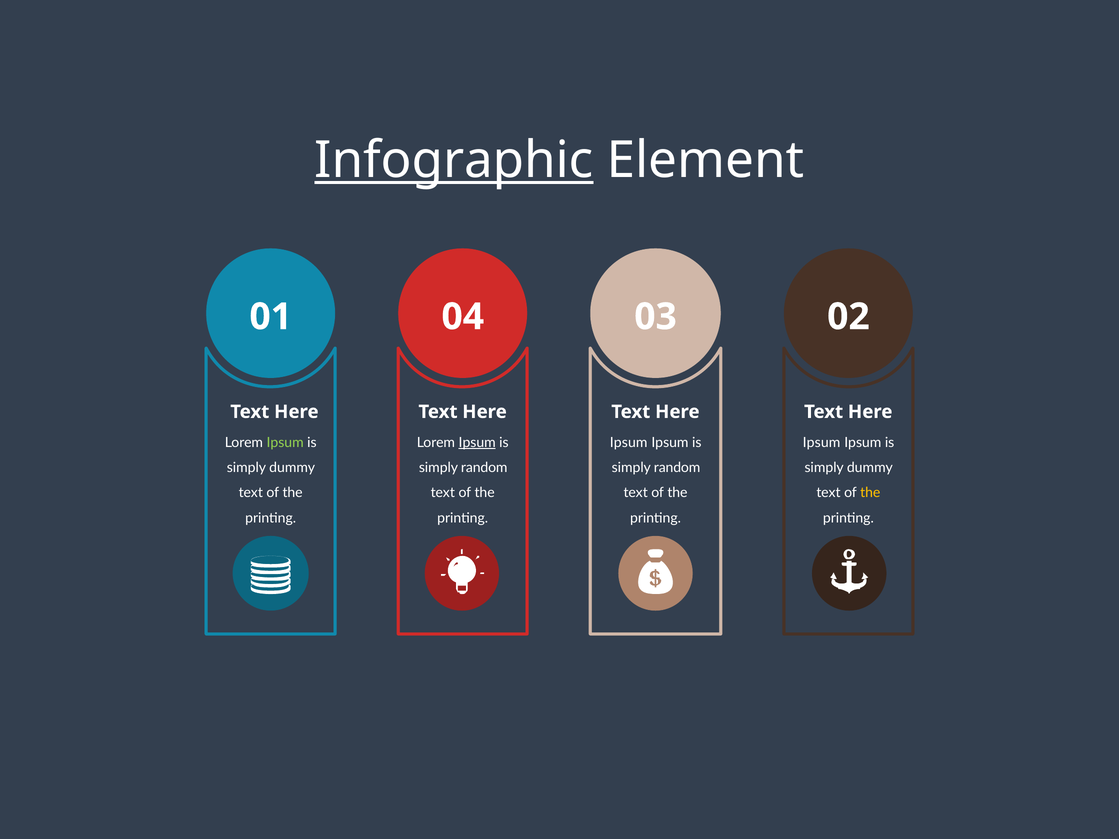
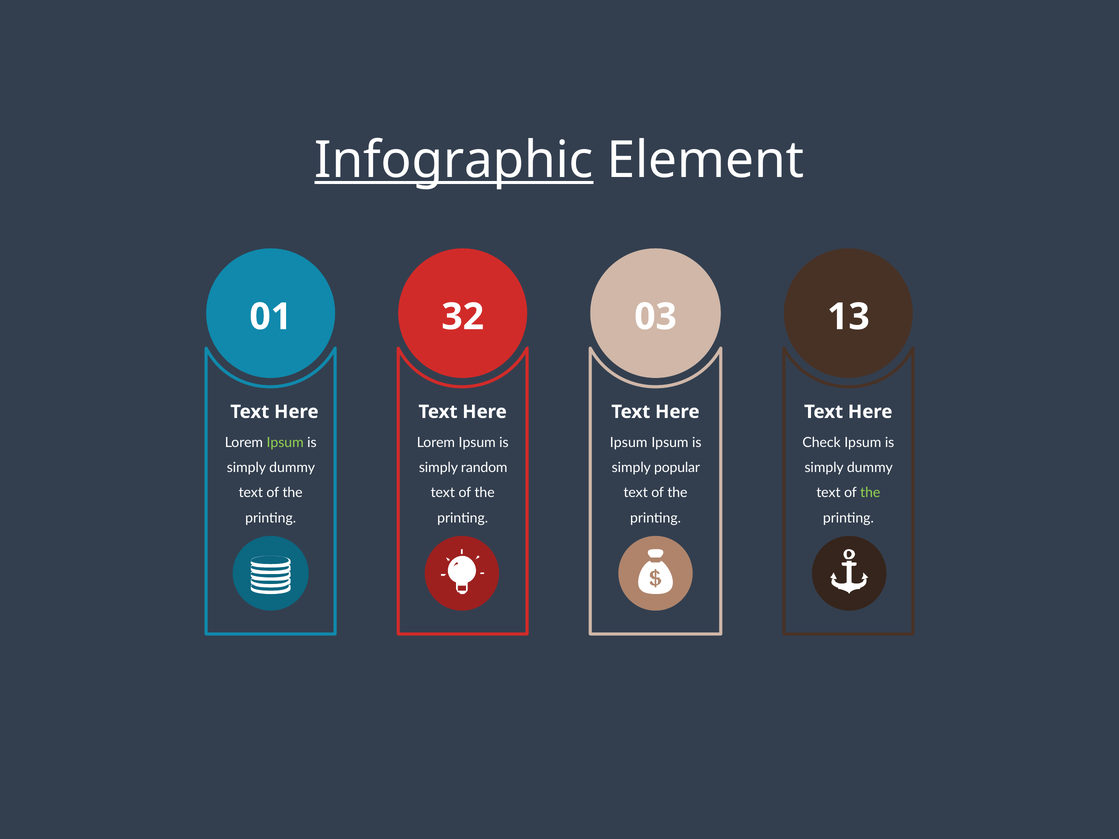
04: 04 -> 32
02: 02 -> 13
Ipsum at (477, 443) underline: present -> none
Ipsum at (821, 443): Ipsum -> Check
random at (677, 468): random -> popular
the at (870, 493) colour: yellow -> light green
